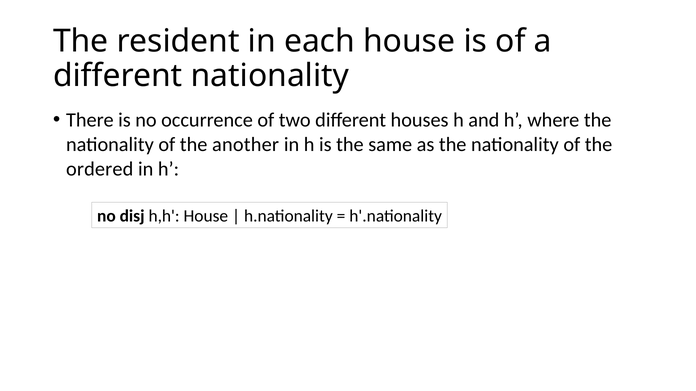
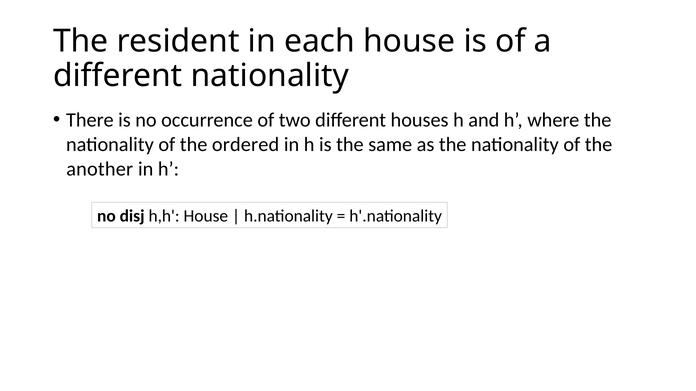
another: another -> ordered
ordered: ordered -> another
